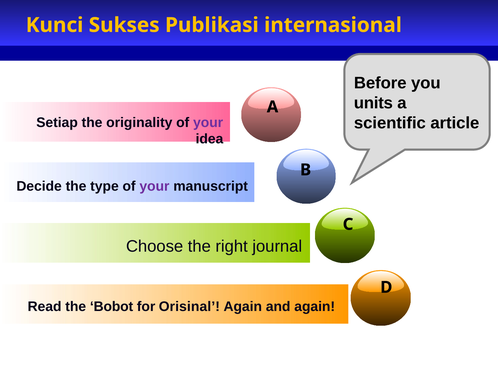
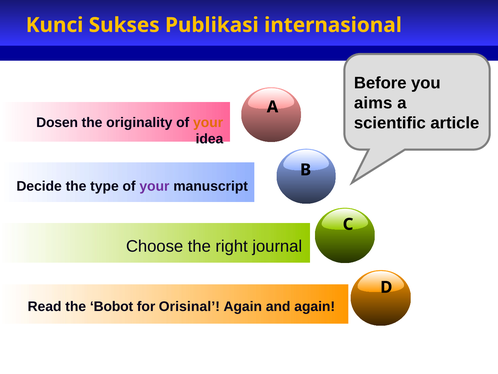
units: units -> aims
Setiap: Setiap -> Dosen
your at (208, 122) colour: purple -> orange
